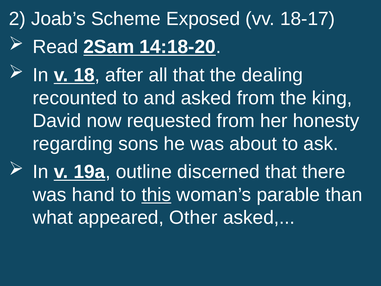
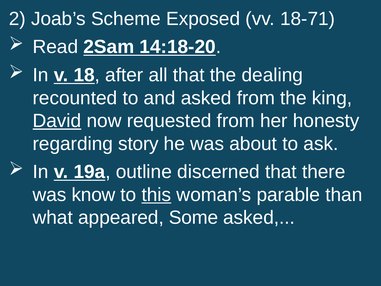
18-17: 18-17 -> 18-71
David underline: none -> present
sons: sons -> story
hand: hand -> know
Other: Other -> Some
